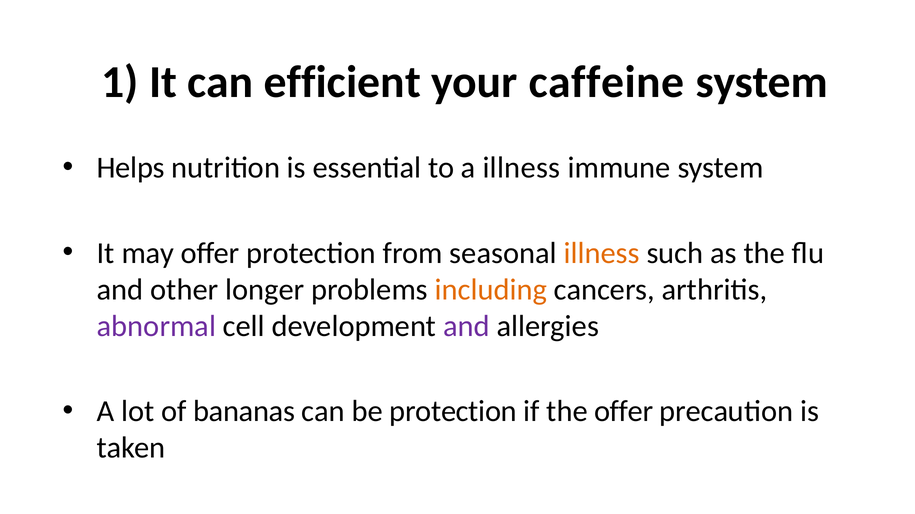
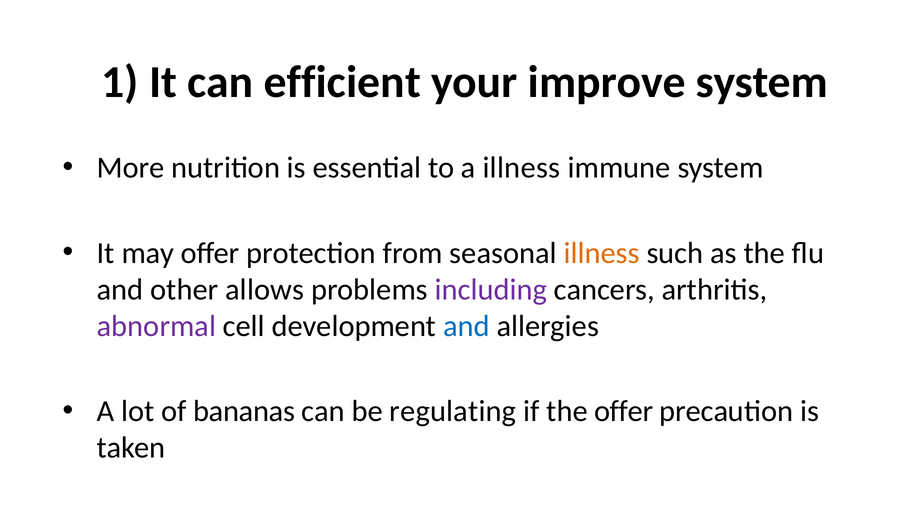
caffeine: caffeine -> improve
Helps: Helps -> More
longer: longer -> allows
including colour: orange -> purple
and at (466, 327) colour: purple -> blue
be protection: protection -> regulating
